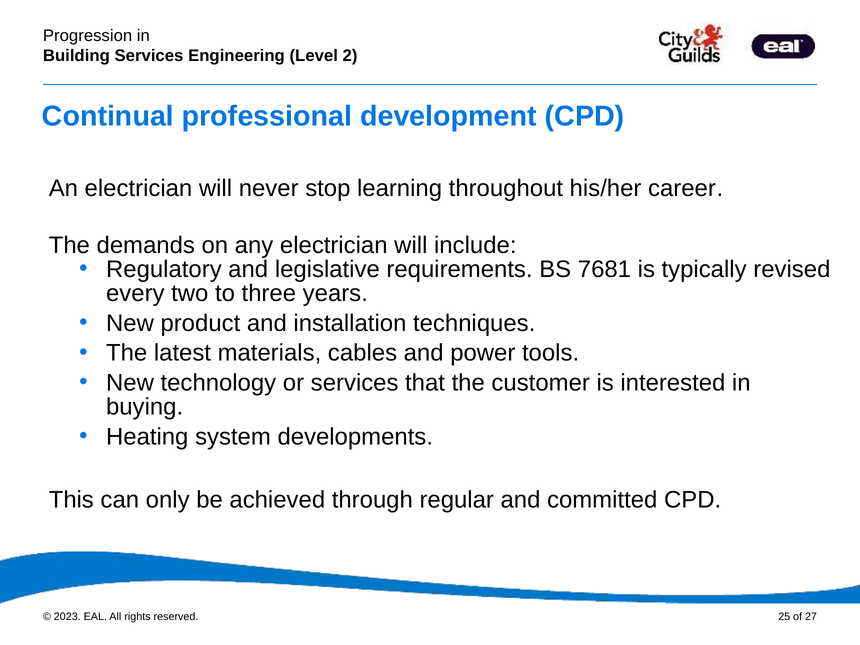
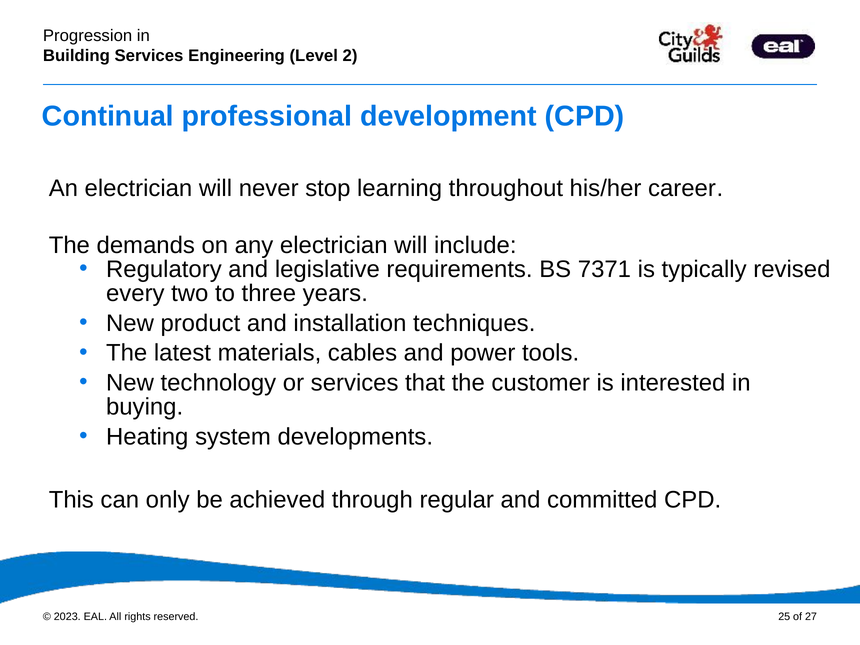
7681: 7681 -> 7371
